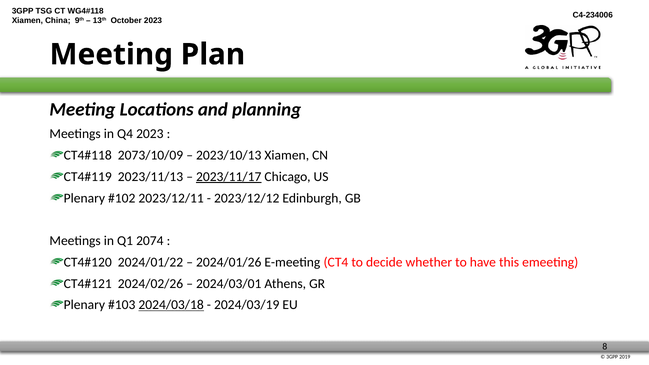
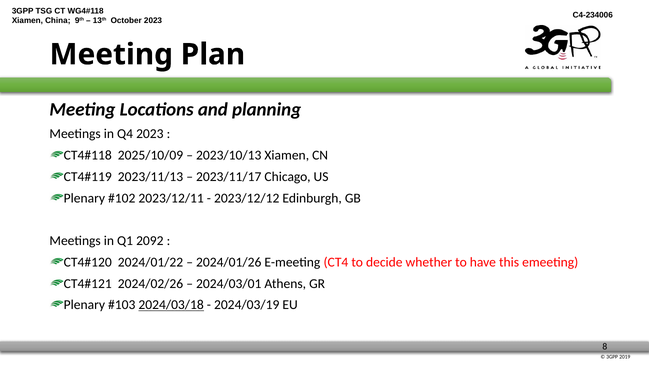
2073/10/09: 2073/10/09 -> 2025/10/09
2023/11/17 underline: present -> none
2074: 2074 -> 2092
